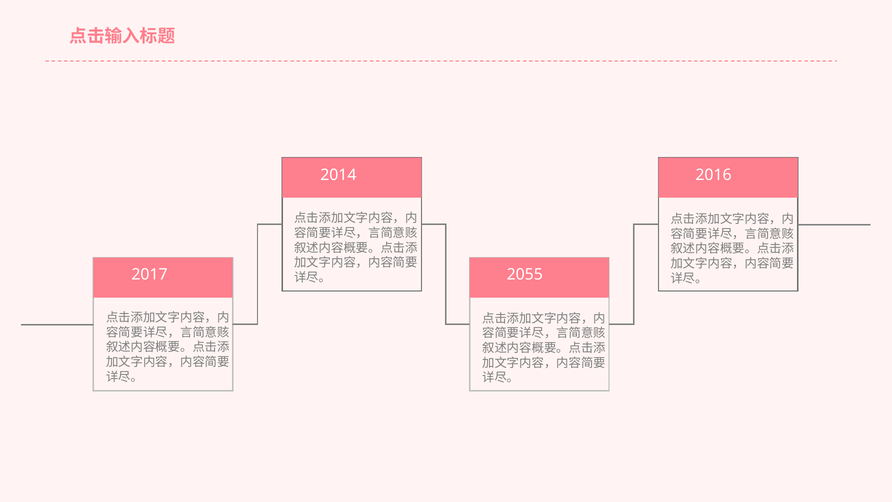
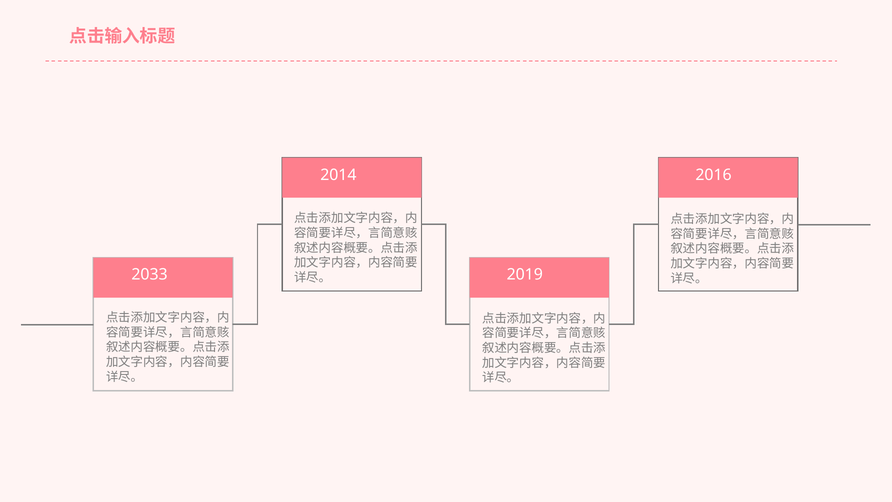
2017: 2017 -> 2033
2055: 2055 -> 2019
